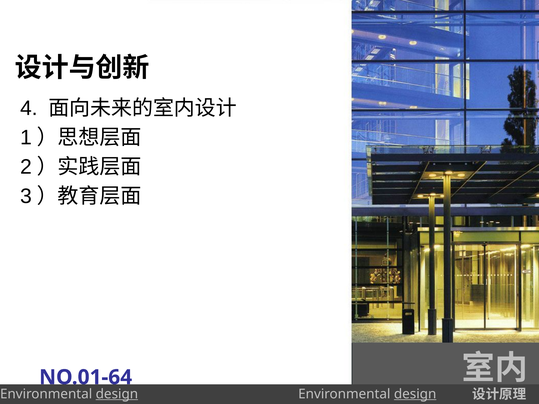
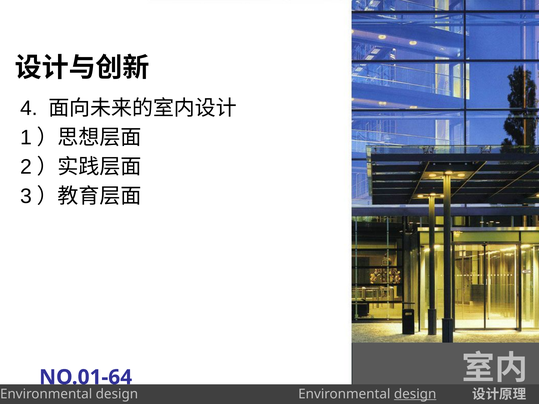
design at (117, 394) underline: present -> none
